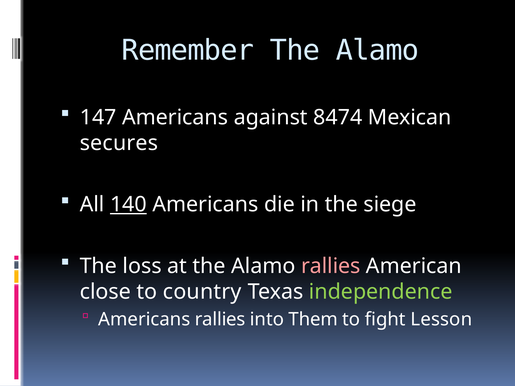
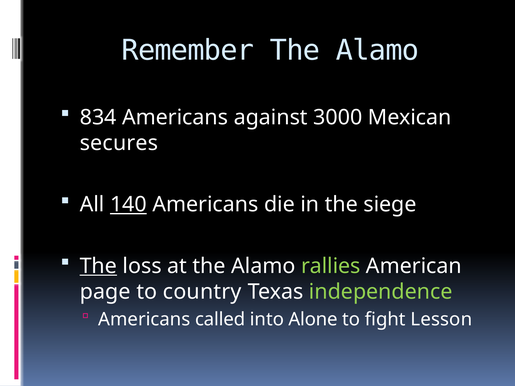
147: 147 -> 834
8474: 8474 -> 3000
The at (98, 266) underline: none -> present
rallies at (331, 266) colour: pink -> light green
close: close -> page
Americans rallies: rallies -> called
Them: Them -> Alone
